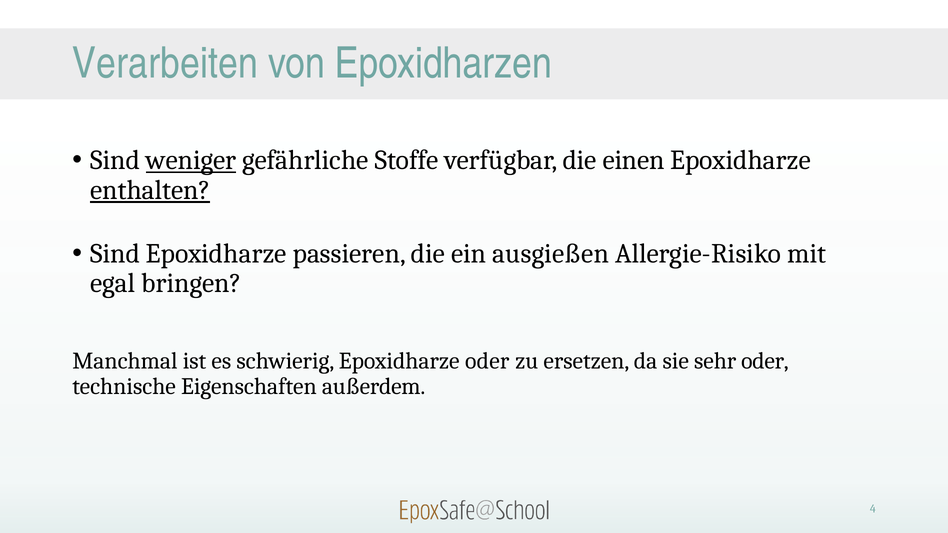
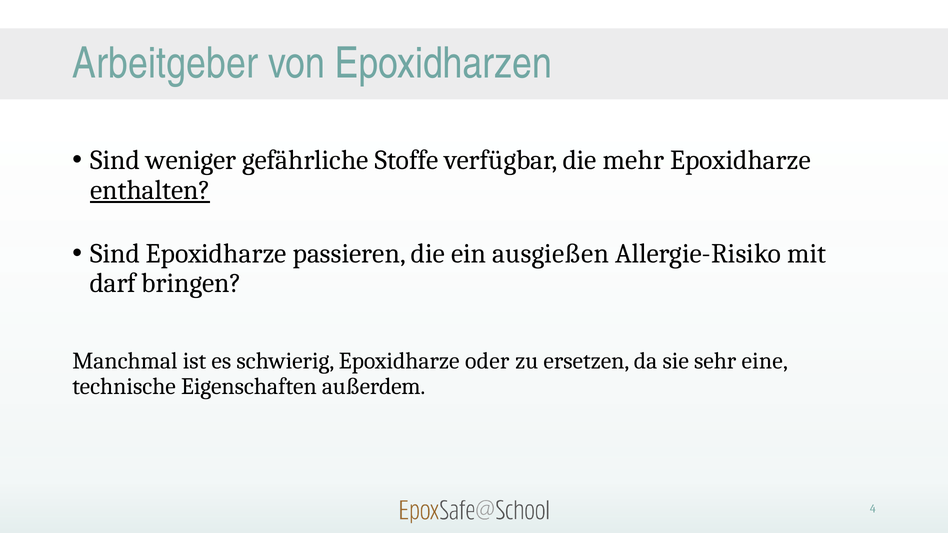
Verarbeiten: Verarbeiten -> Arbeitgeber
weniger underline: present -> none
einen: einen -> mehr
egal: egal -> darf
sehr oder: oder -> eine
